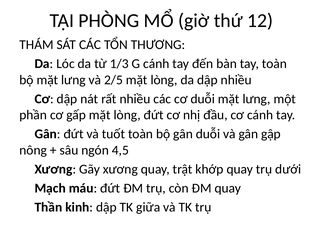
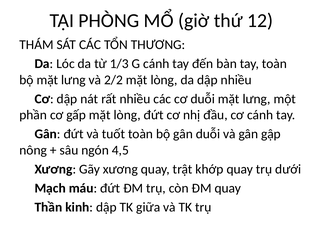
2/5: 2/5 -> 2/2
